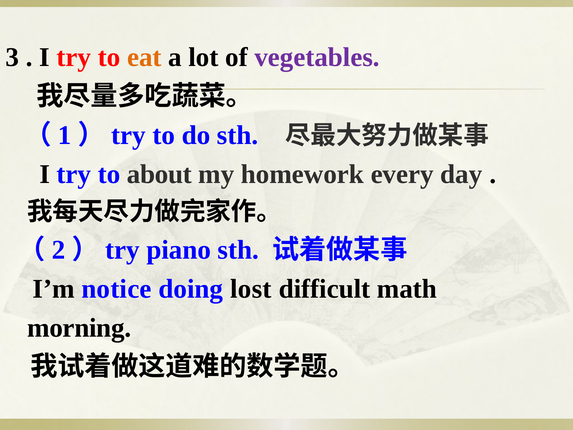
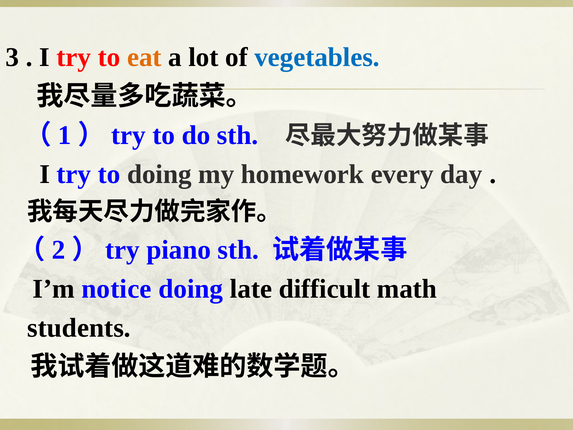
vegetables colour: purple -> blue
to about: about -> doing
lost: lost -> late
morning: morning -> students
